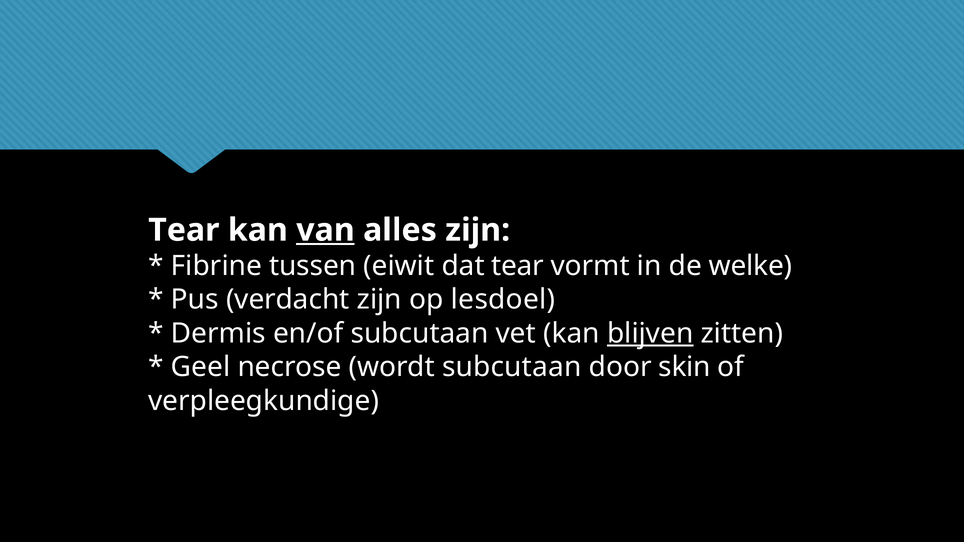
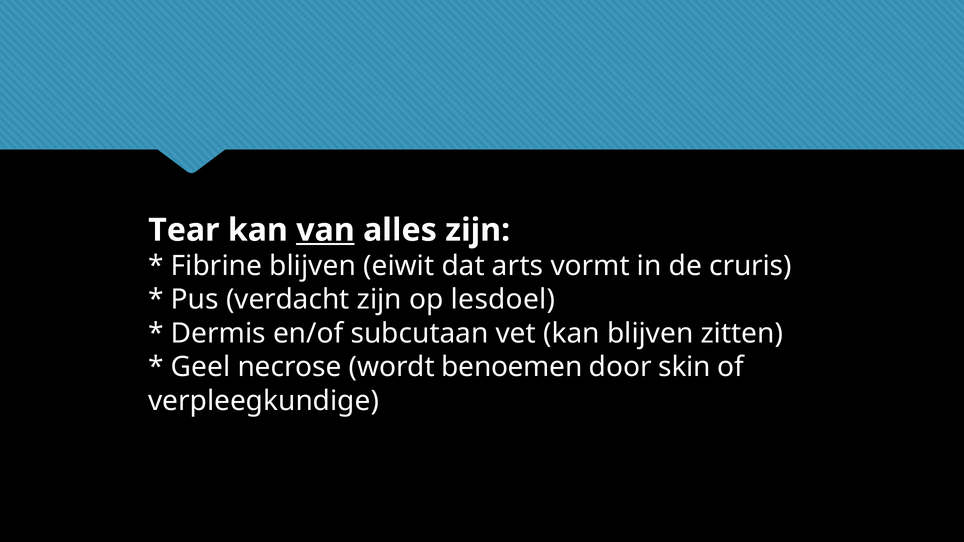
Fibrine tussen: tussen -> blijven
dat tear: tear -> arts
welke: welke -> cruris
blijven at (650, 334) underline: present -> none
wordt subcutaan: subcutaan -> benoemen
